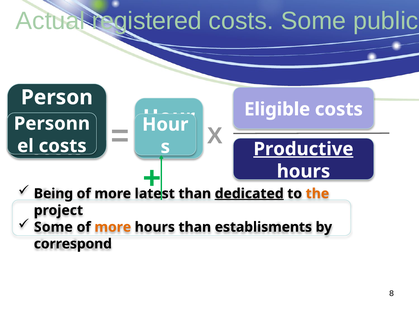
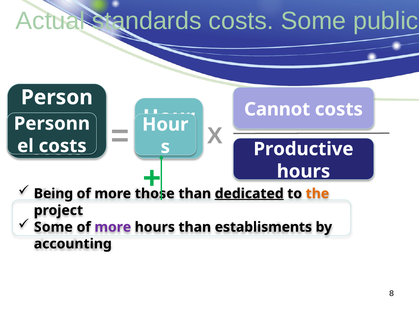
registered: registered -> standards
Eligible: Eligible -> Cannot
Productive underline: present -> none
latest: latest -> those
more at (113, 227) colour: orange -> purple
correspond: correspond -> accounting
